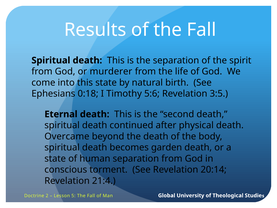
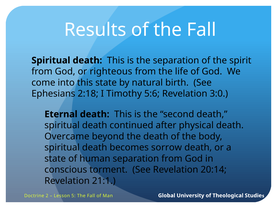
murderer: murderer -> righteous
0:18: 0:18 -> 2:18
3:5: 3:5 -> 3:0
garden: garden -> sorrow
21:4: 21:4 -> 21:1
